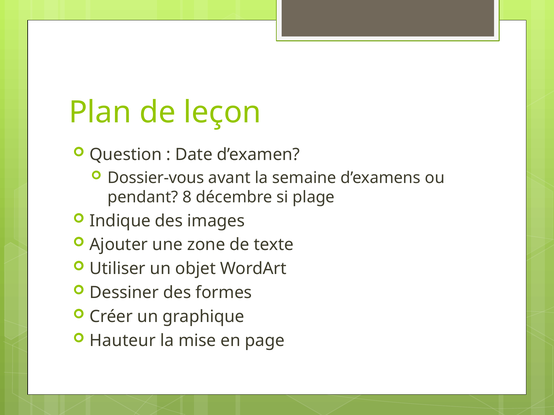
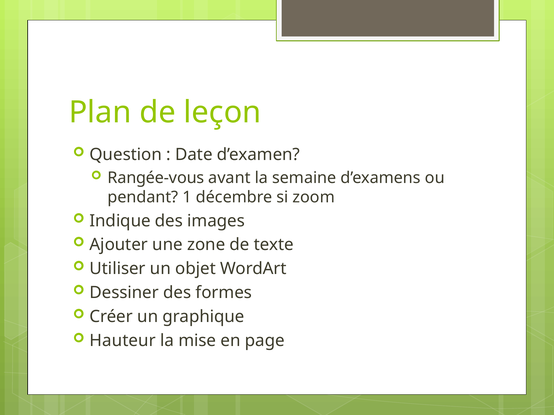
Dossier-vous: Dossier-vous -> Rangée-vous
8: 8 -> 1
plage: plage -> zoom
